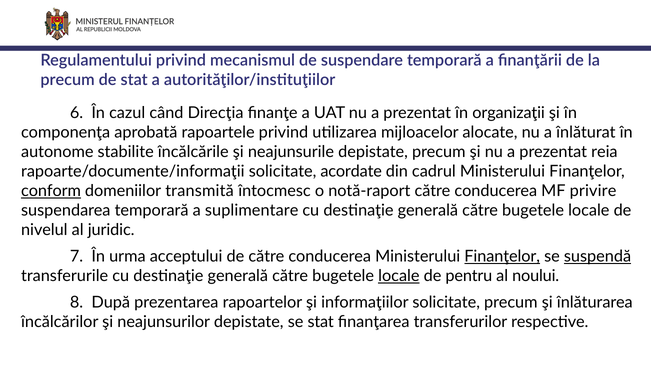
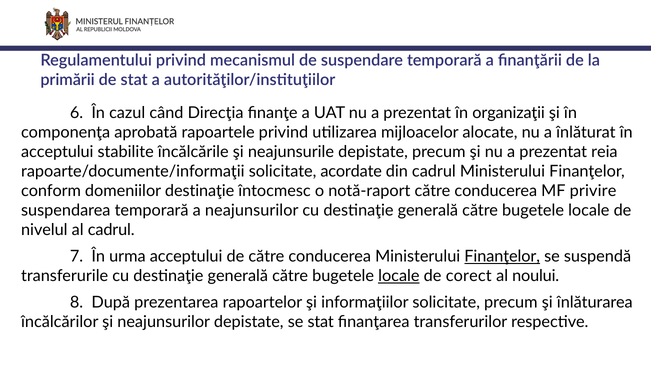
precum at (68, 80): precum -> primării
autonome at (57, 152): autonome -> acceptului
conform underline: present -> none
domeniilor transmită: transmită -> destinaţie
a suplimentare: suplimentare -> neajunsurilor
al juridic: juridic -> cadrul
suspendă underline: present -> none
pentru: pentru -> corect
